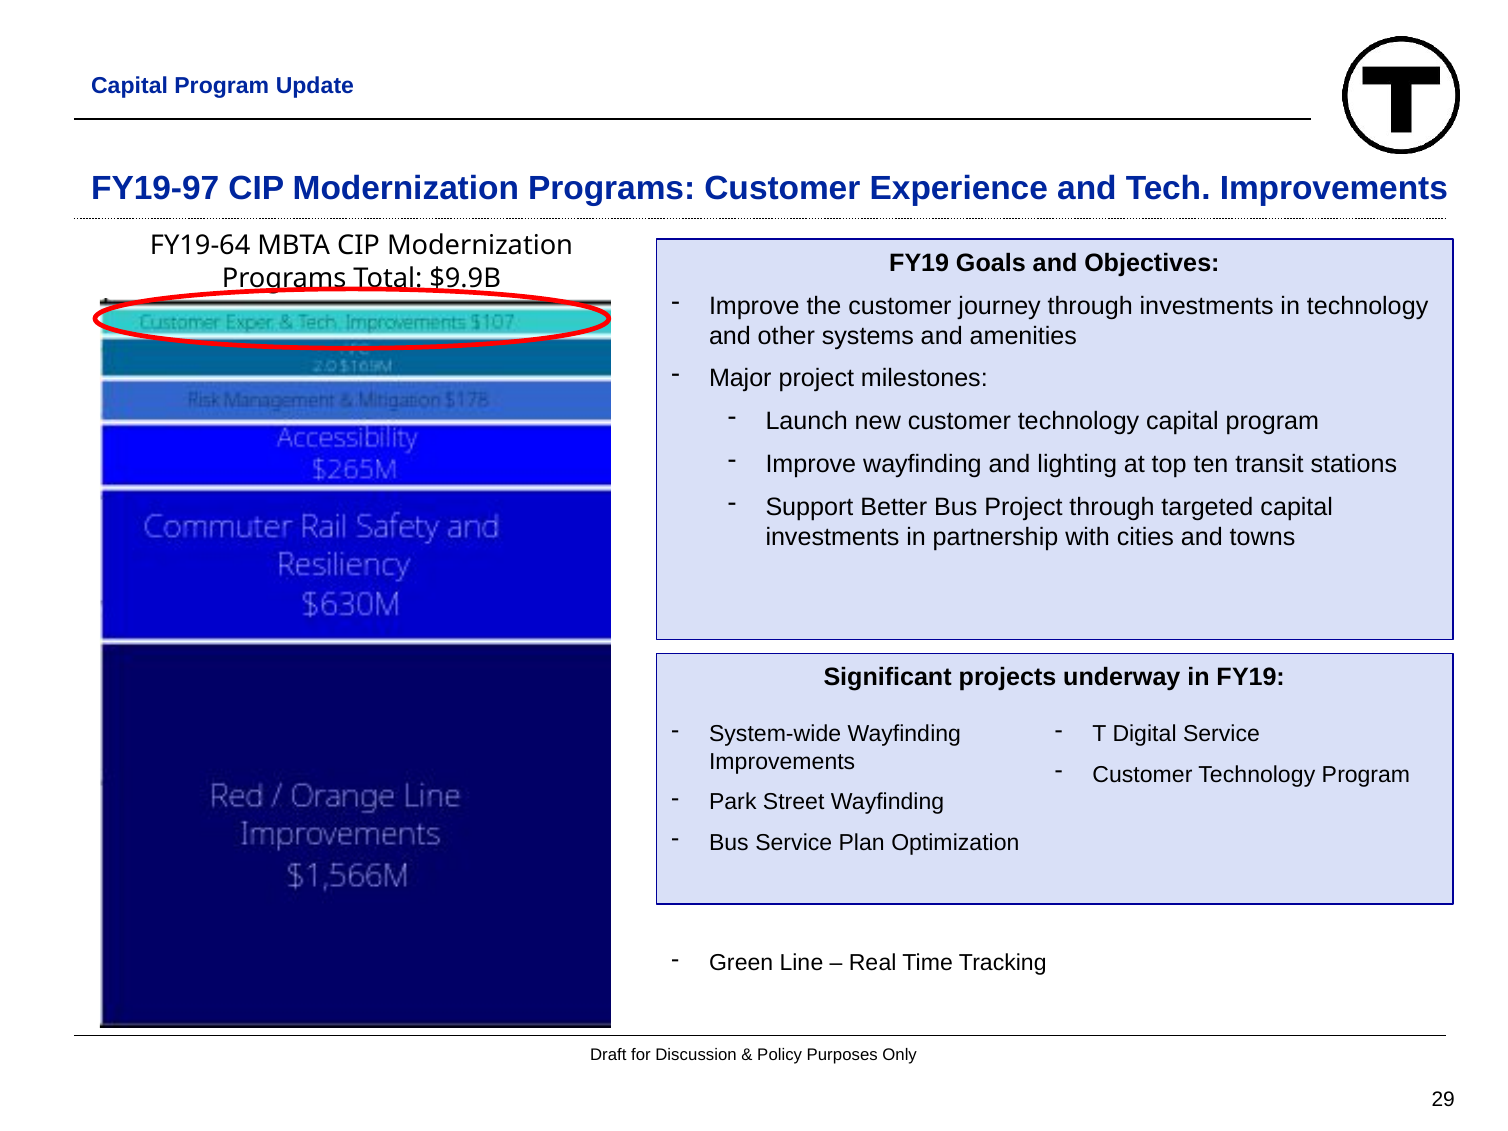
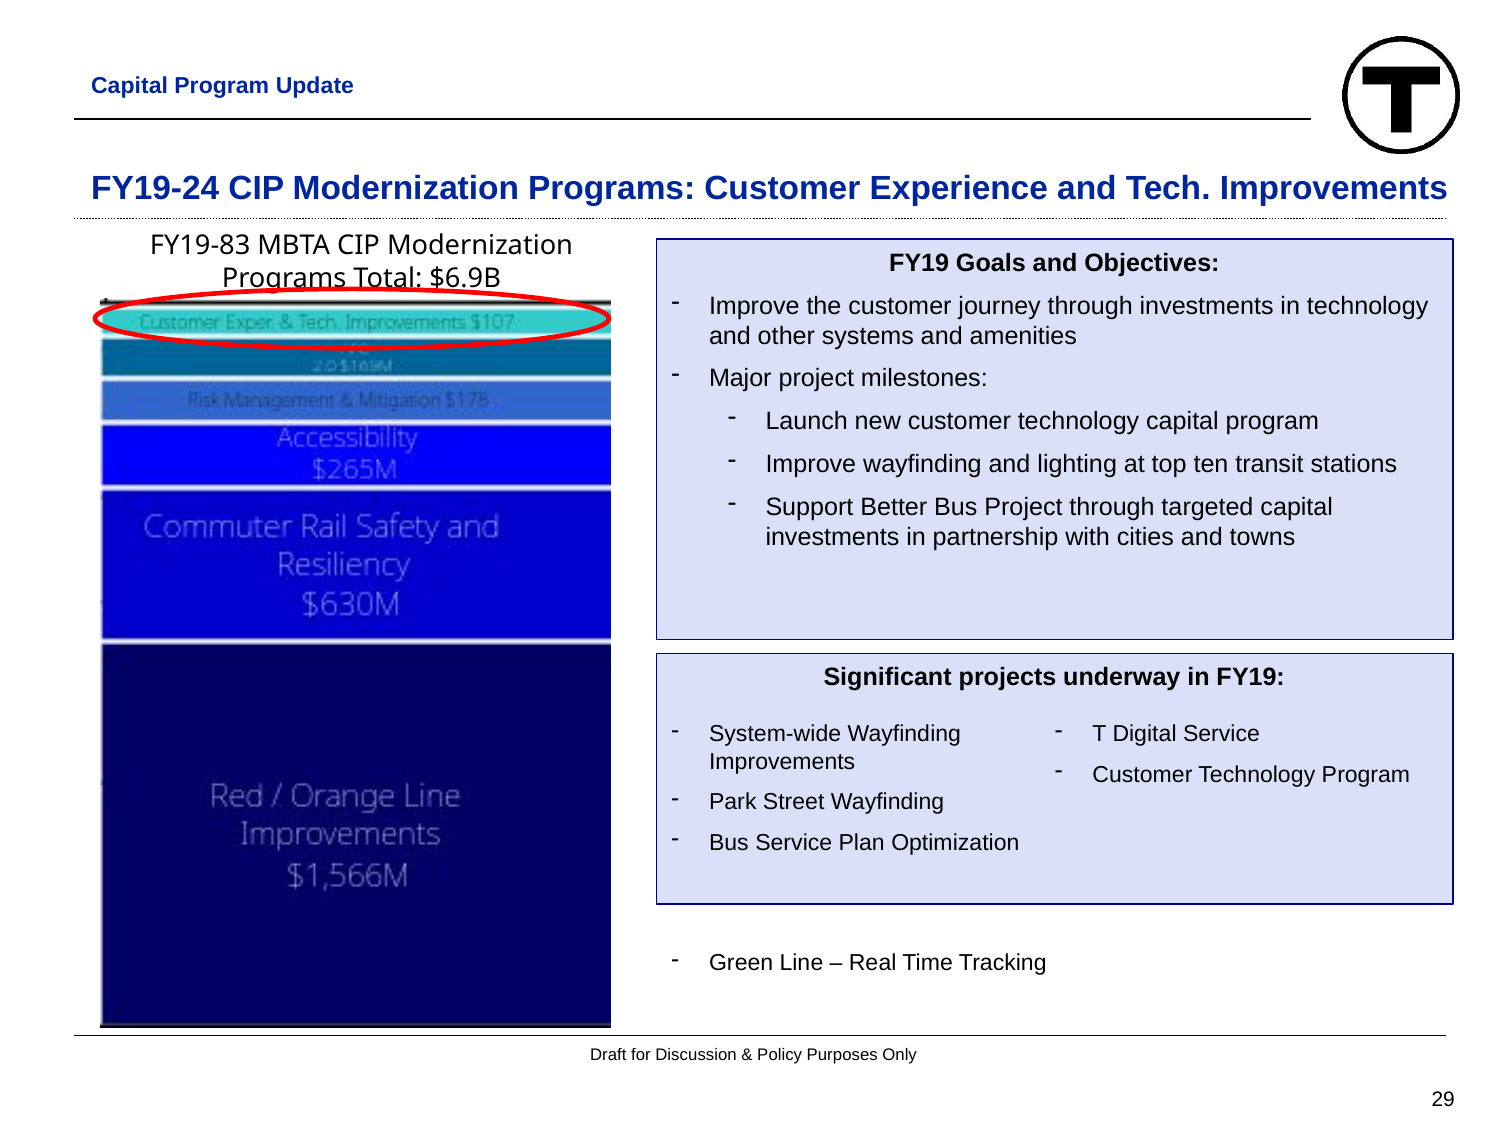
FY19-97: FY19-97 -> FY19-24
FY19-64: FY19-64 -> FY19-83
$9.9B: $9.9B -> $6.9B
